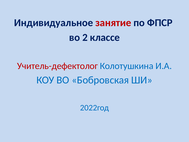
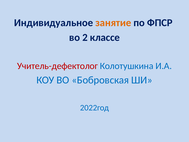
занятие colour: red -> orange
